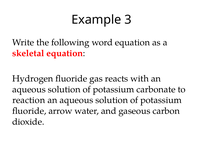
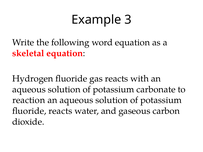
fluoride arrow: arrow -> reacts
